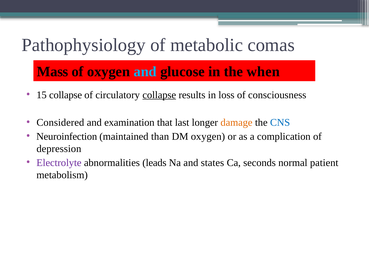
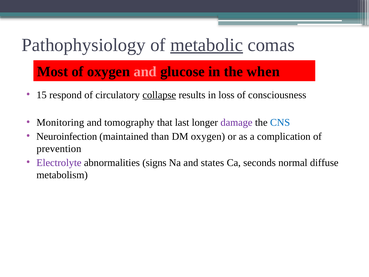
metabolic underline: none -> present
Mass: Mass -> Most
and at (145, 72) colour: light blue -> pink
15 collapse: collapse -> respond
Considered: Considered -> Monitoring
examination: examination -> tomography
damage colour: orange -> purple
depression: depression -> prevention
leads: leads -> signs
patient: patient -> diffuse
